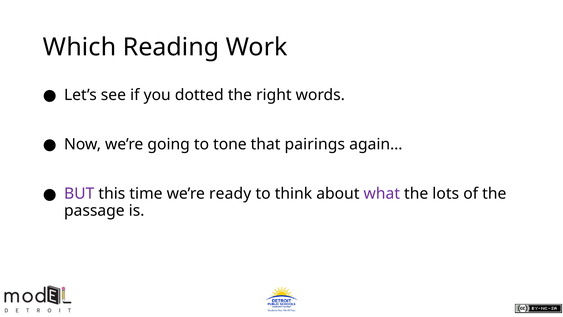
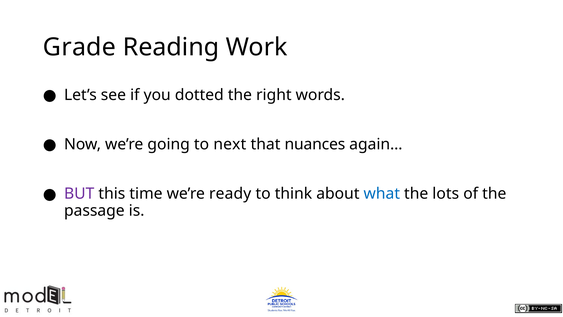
Which: Which -> Grade
tone: tone -> next
pairings: pairings -> nuances
what colour: purple -> blue
